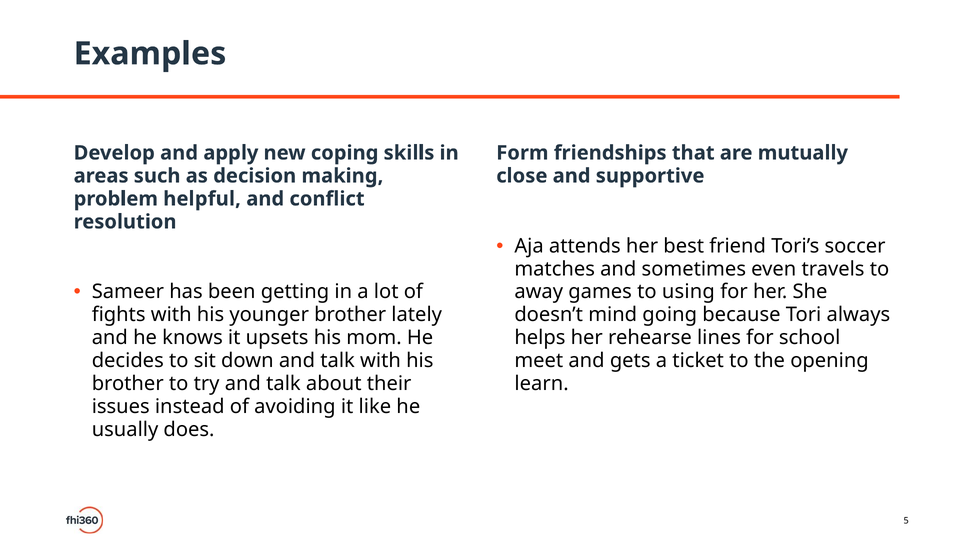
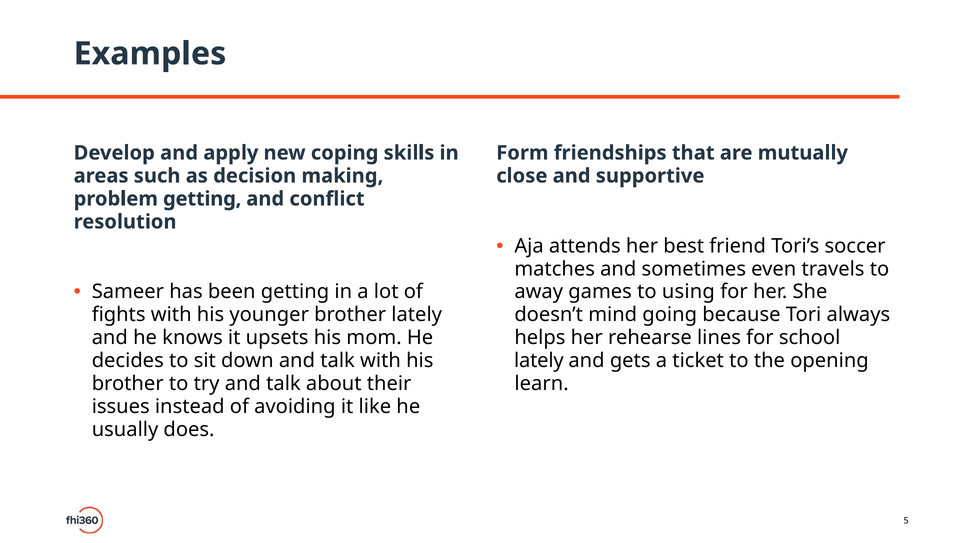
problem helpful: helpful -> getting
meet at (539, 361): meet -> lately
